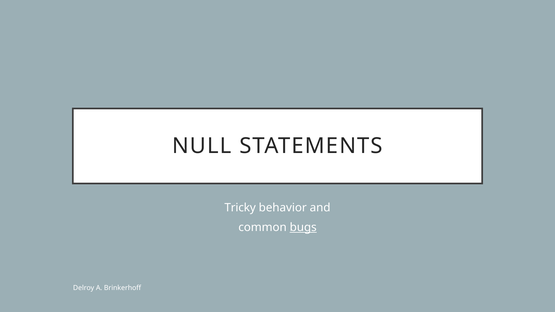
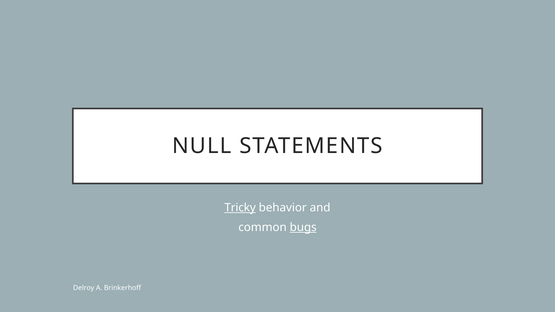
Tricky underline: none -> present
